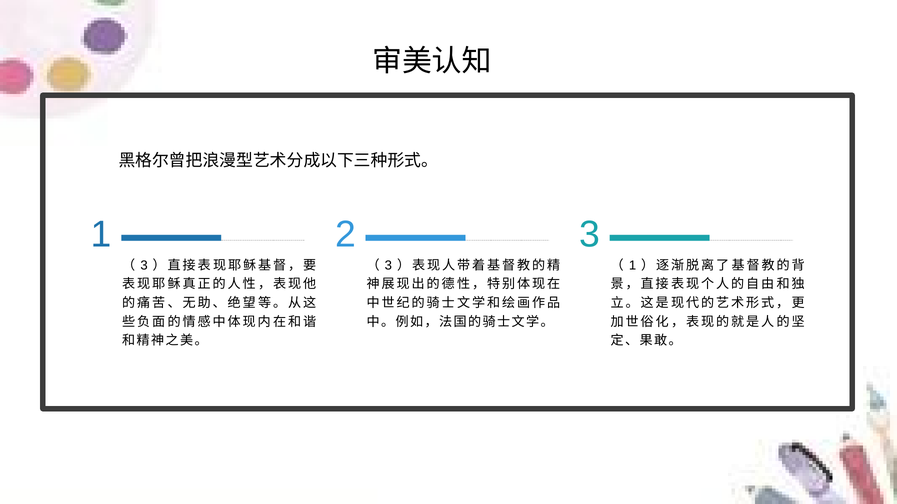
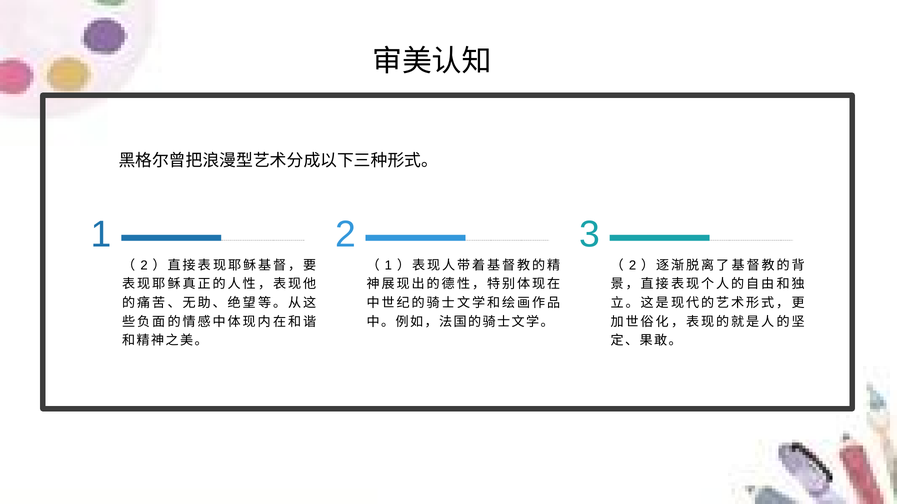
3 at (144, 266): 3 -> 2
3 at (388, 266): 3 -> 1
1 at (633, 266): 1 -> 2
